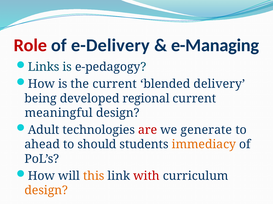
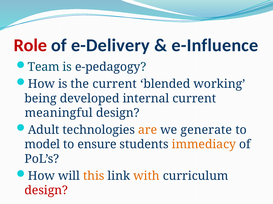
e-Managing: e-Managing -> e-Influence
Links: Links -> Team
delivery: delivery -> working
regional: regional -> internal
are colour: red -> orange
ahead: ahead -> model
should: should -> ensure
with colour: red -> orange
design at (46, 191) colour: orange -> red
